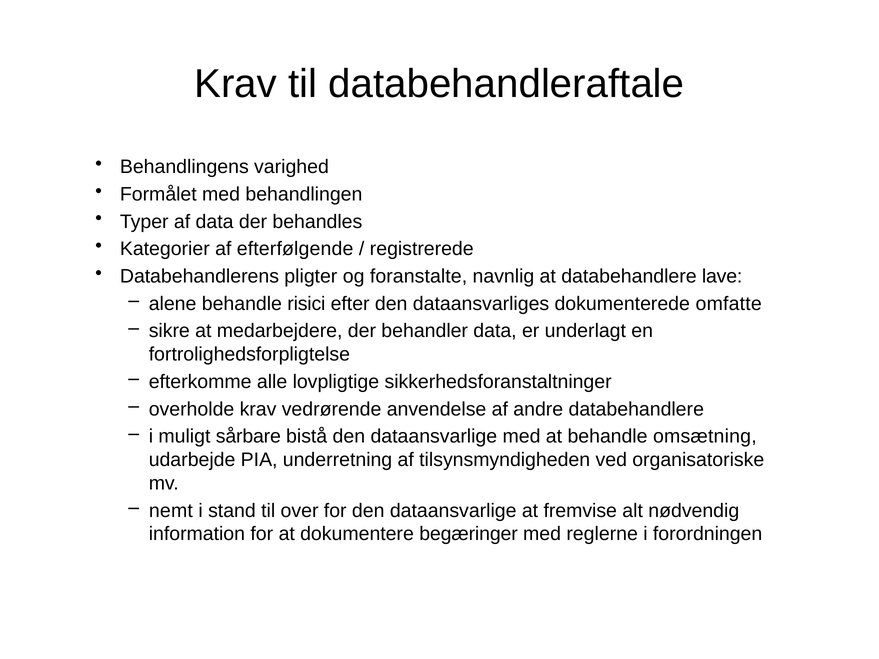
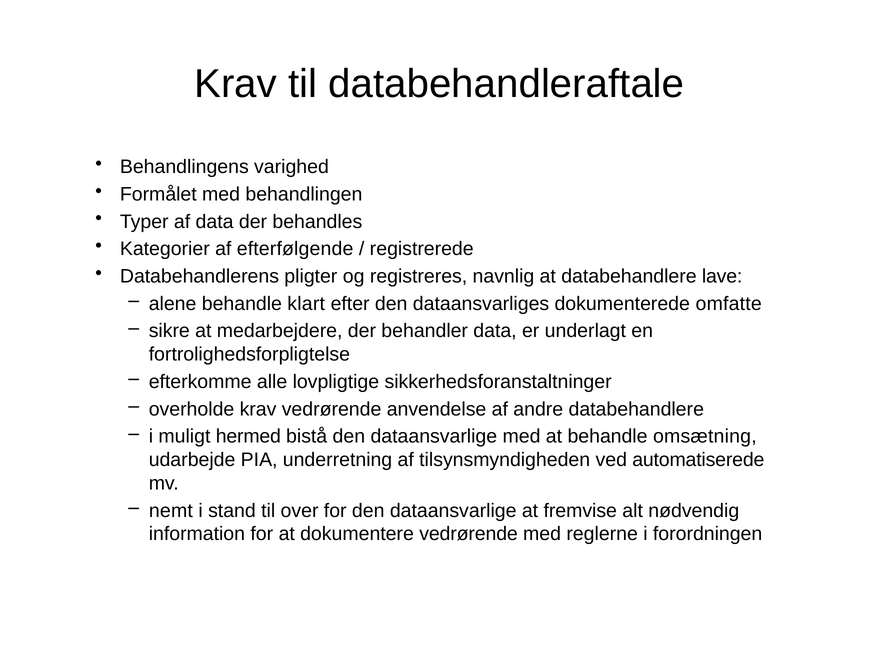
foranstalte: foranstalte -> registreres
risici: risici -> klart
sårbare: sårbare -> hermed
organisatoriske: organisatoriske -> automatiserede
dokumentere begæringer: begæringer -> vedrørende
